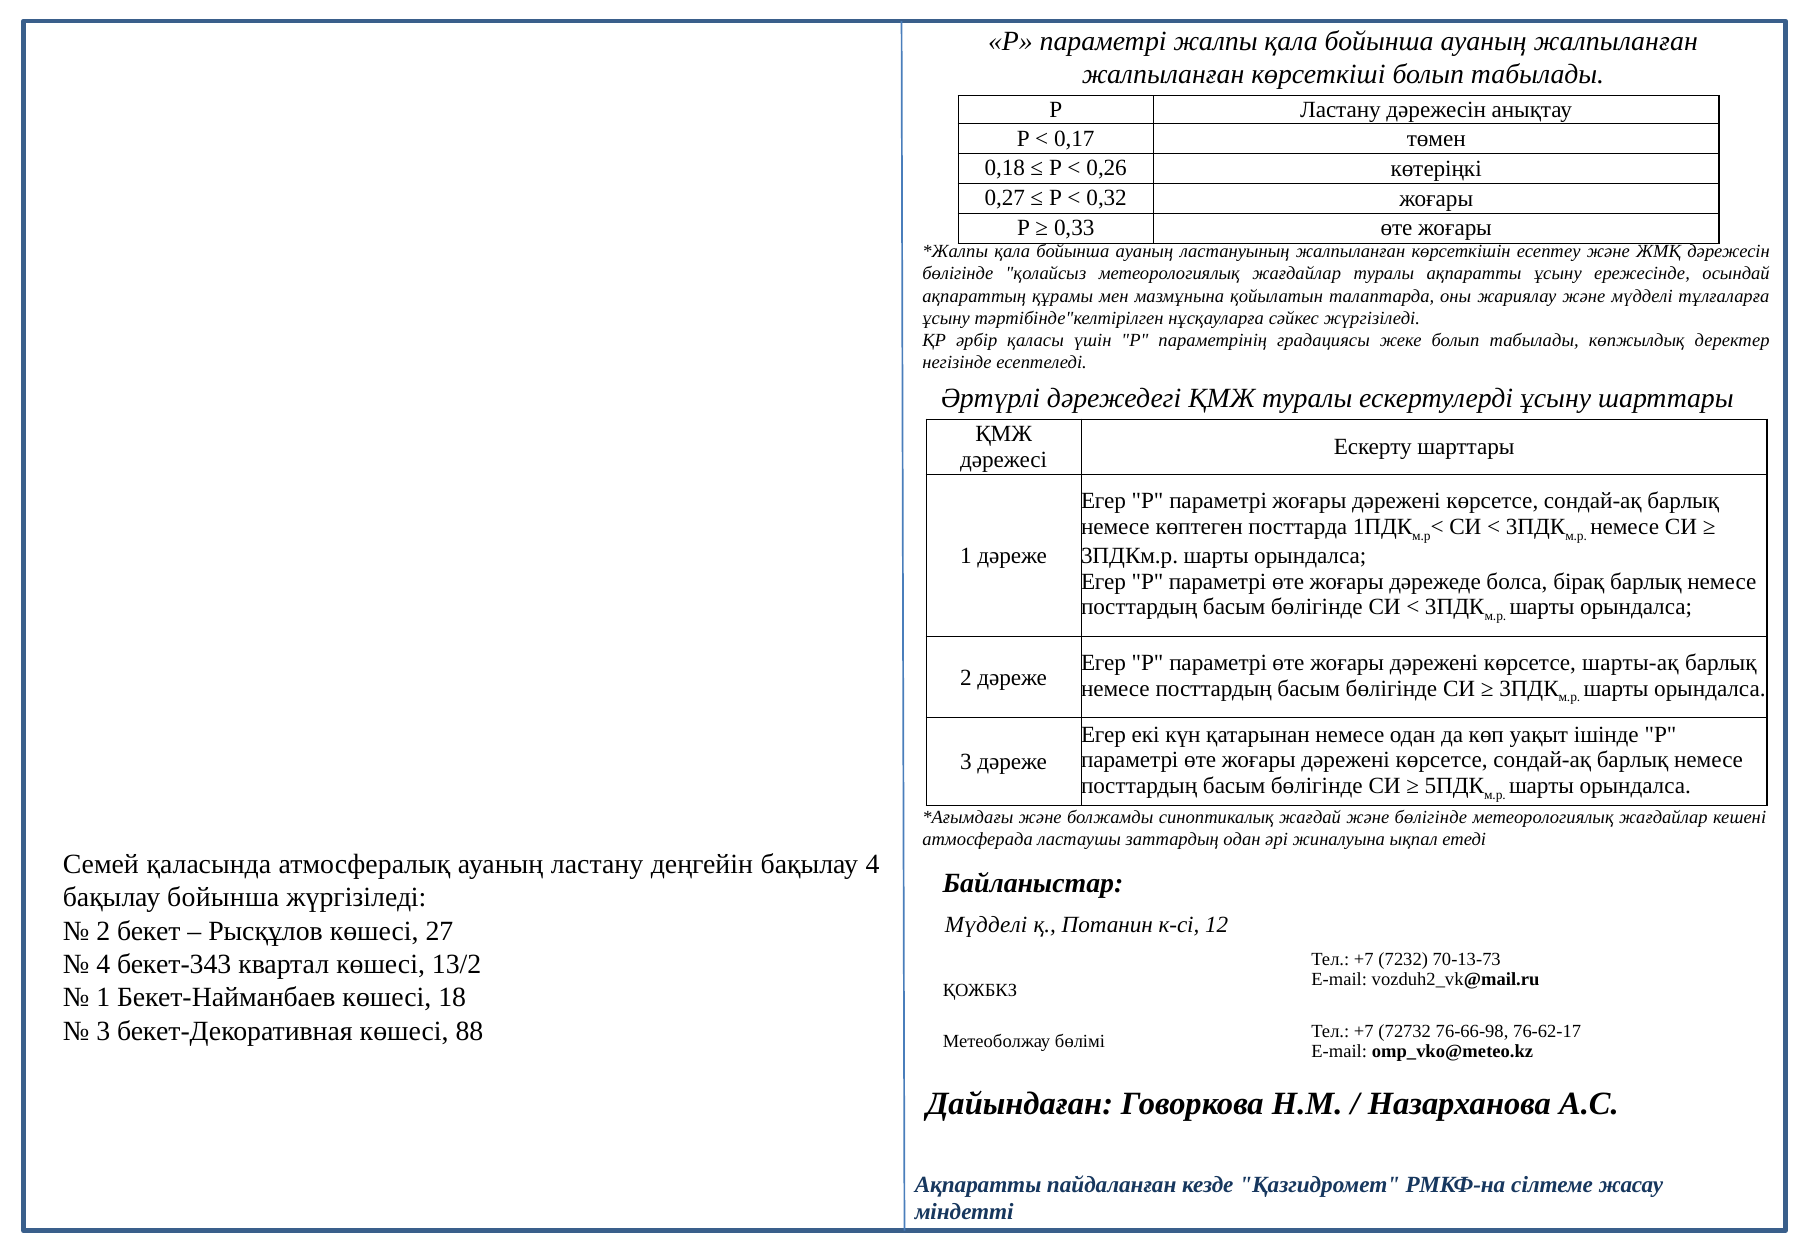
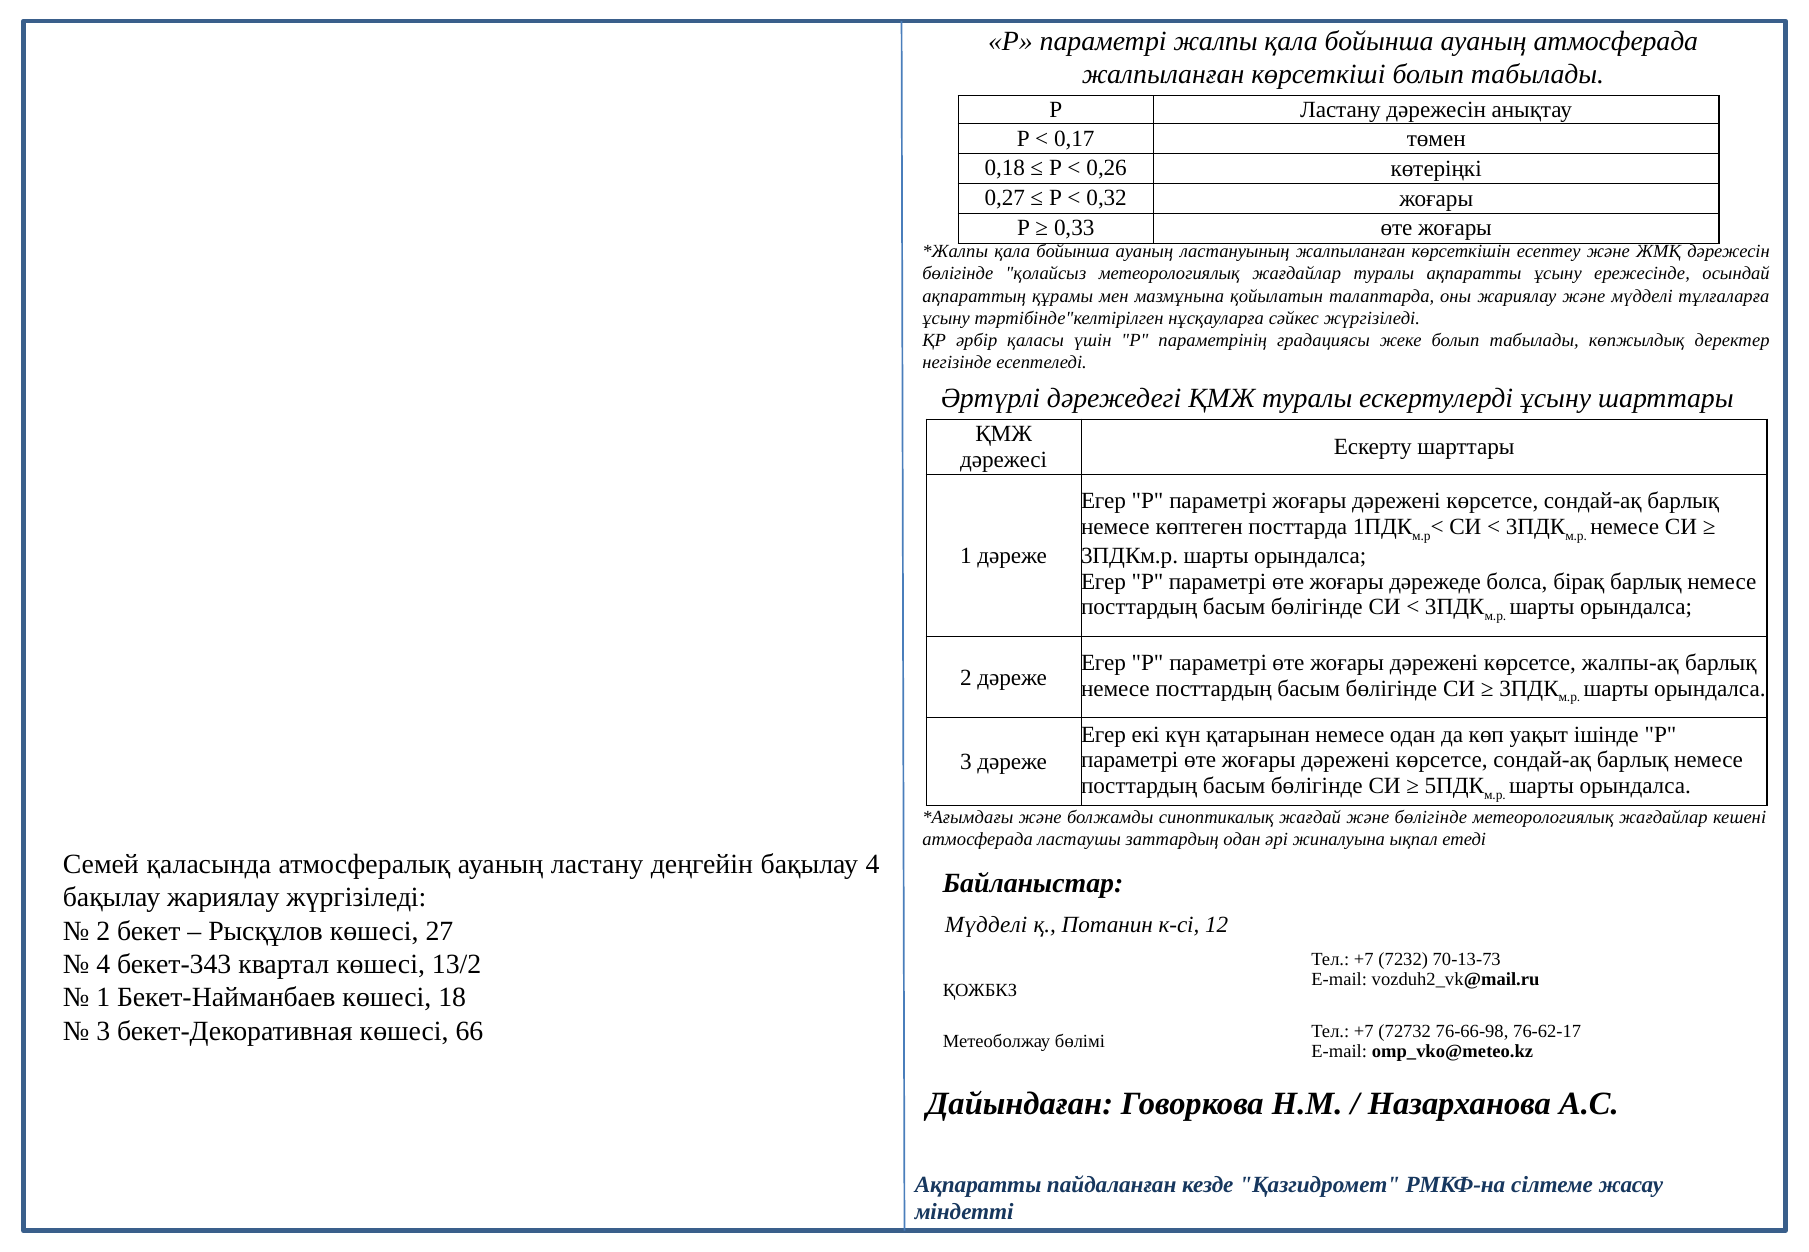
ауаның жалпыланған: жалпыланған -> атмосферада
шарты-ақ: шарты-ақ -> жалпы-ақ
бақылау бойынша: бойынша -> жариялау
88: 88 -> 66
